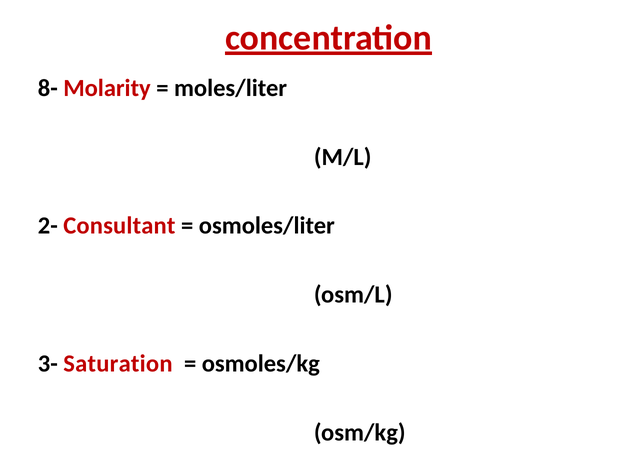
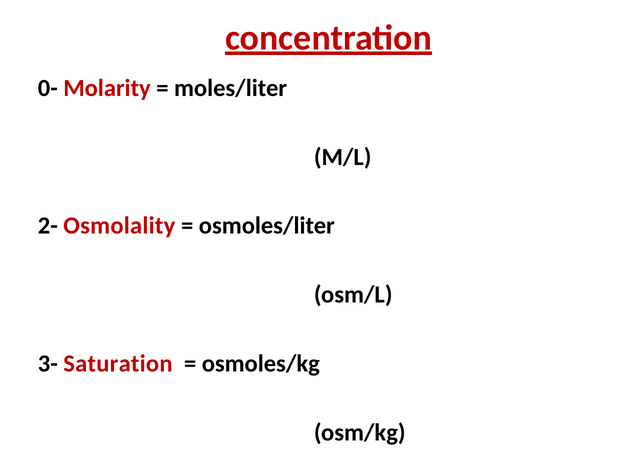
8-: 8- -> 0-
Consultant: Consultant -> Osmolality
